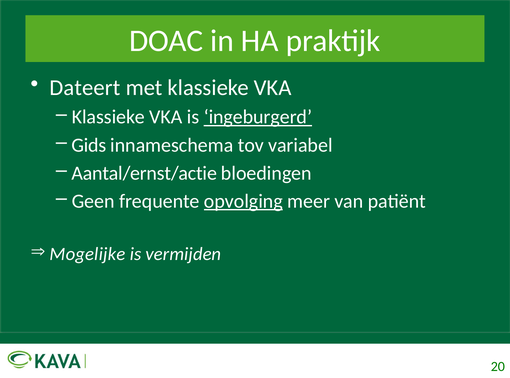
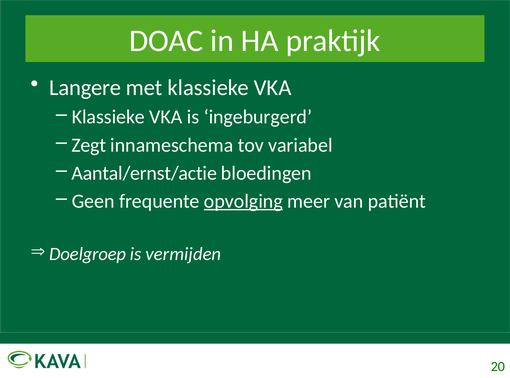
Dateert: Dateert -> Langere
ingeburgerd underline: present -> none
Gids: Gids -> Zegt
Mogelijke: Mogelijke -> Doelgroep
